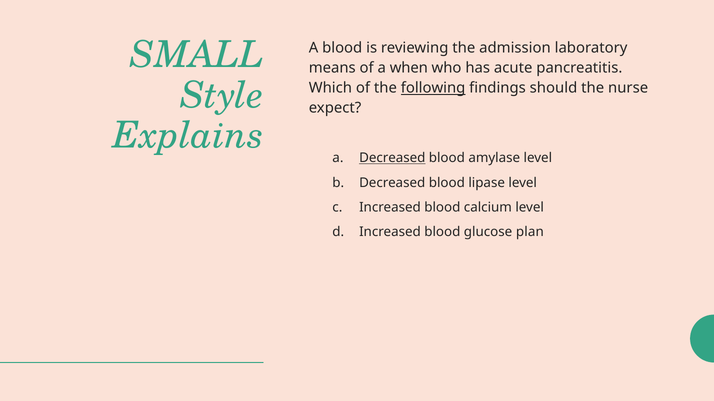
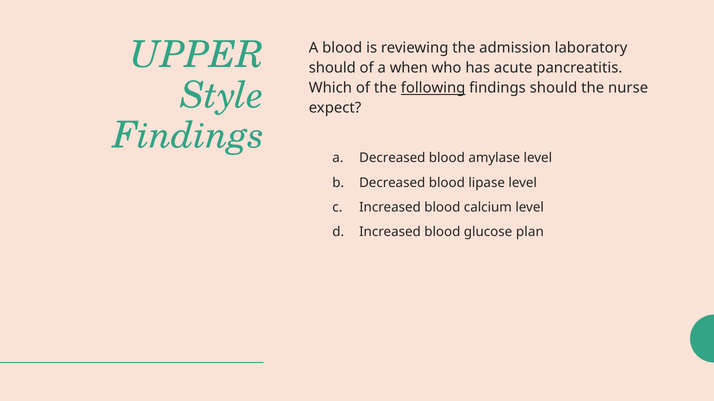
SMALL: SMALL -> UPPER
means at (332, 68): means -> should
Explains at (188, 136): Explains -> Findings
Decreased at (392, 158) underline: present -> none
